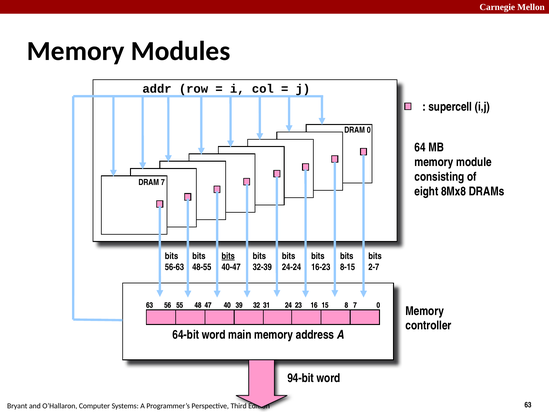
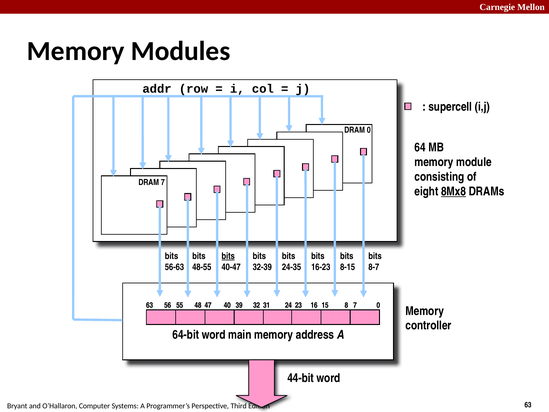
8Mx8 underline: none -> present
24-24: 24-24 -> 24-35
2-7: 2-7 -> 8-7
94-bit: 94-bit -> 44-bit
